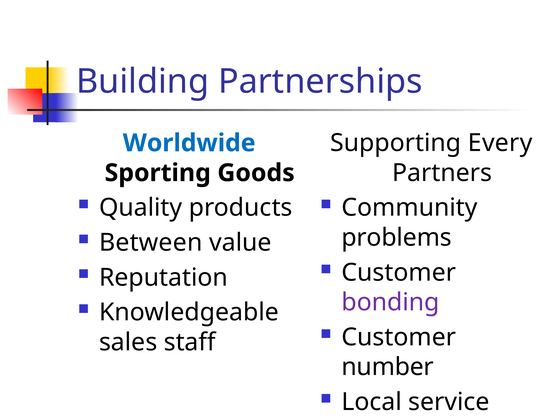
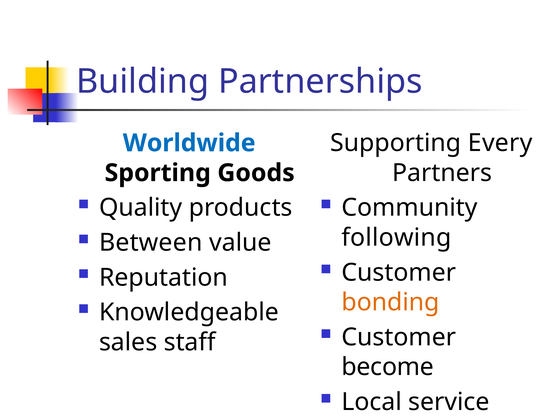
problems: problems -> following
bonding colour: purple -> orange
number: number -> become
